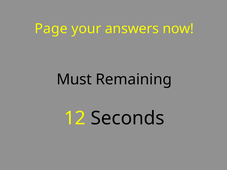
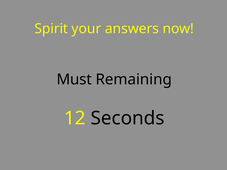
Page: Page -> Spirit
